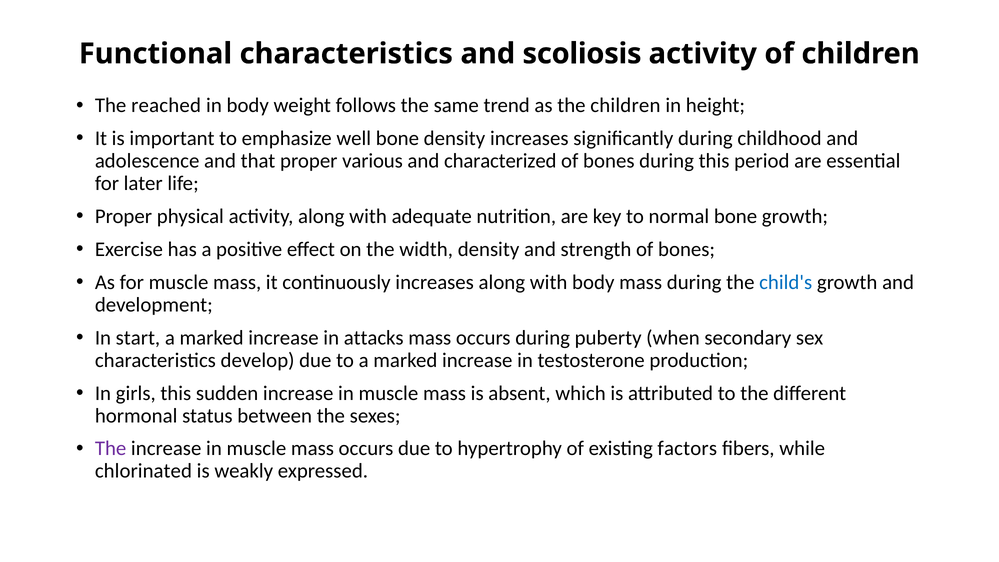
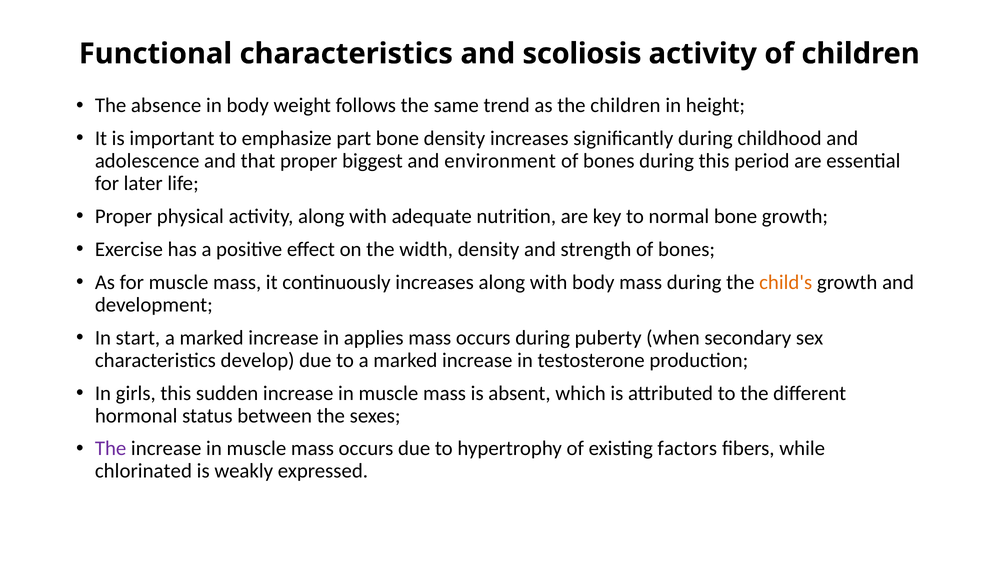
reached: reached -> absence
well: well -> part
various: various -> biggest
characterized: characterized -> environment
child's colour: blue -> orange
attacks: attacks -> applies
